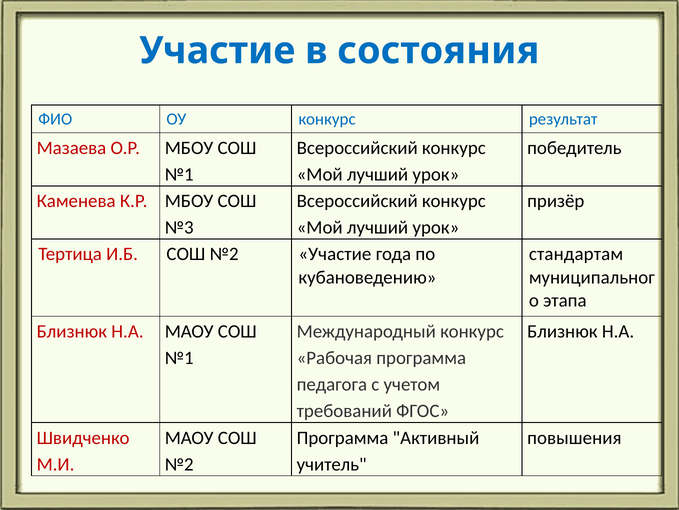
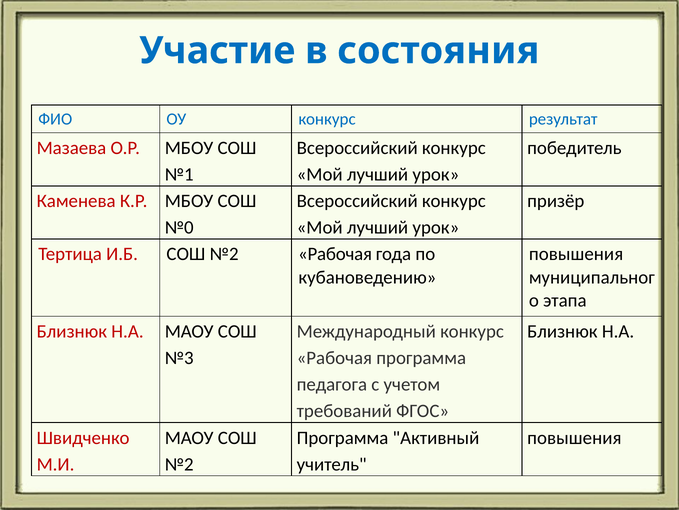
№3: №3 -> №0
№2 Участие: Участие -> Рабочая
стандартам at (576, 254): стандартам -> повышения
№1 at (179, 358): №1 -> №3
